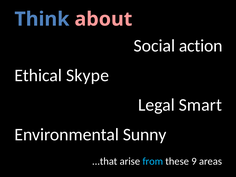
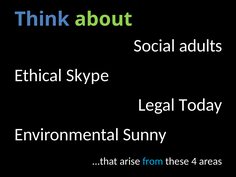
about colour: pink -> light green
action: action -> adults
Smart: Smart -> Today
9: 9 -> 4
